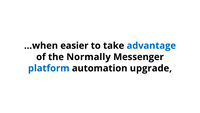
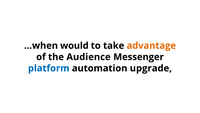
easier: easier -> would
advantage colour: blue -> orange
Normally: Normally -> Audience
